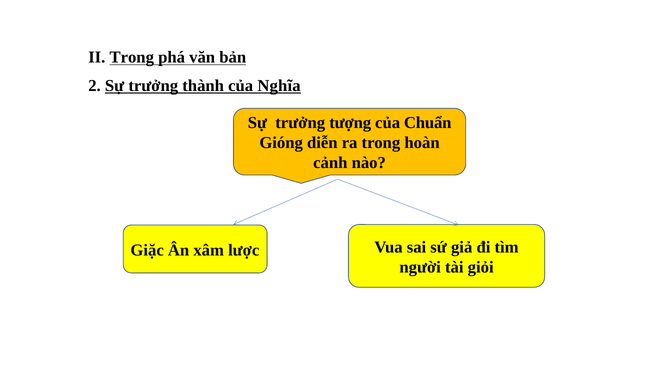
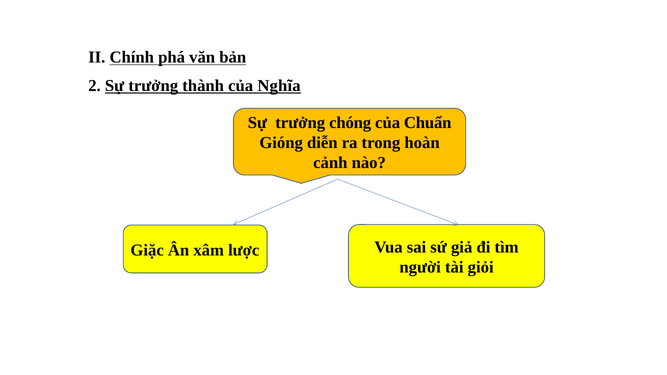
II Trong: Trong -> Chính
tượng: tượng -> chóng
